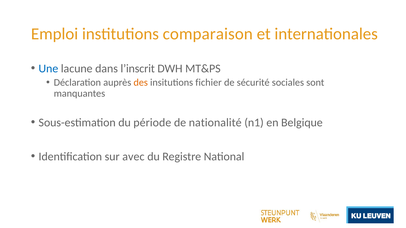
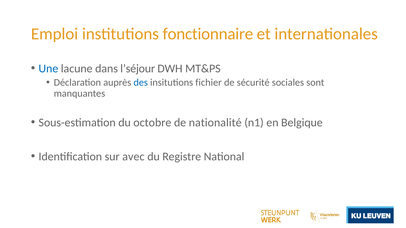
comparaison: comparaison -> fonctionnaire
l’inscrit: l’inscrit -> l’séjour
des colour: orange -> blue
période: période -> octobre
